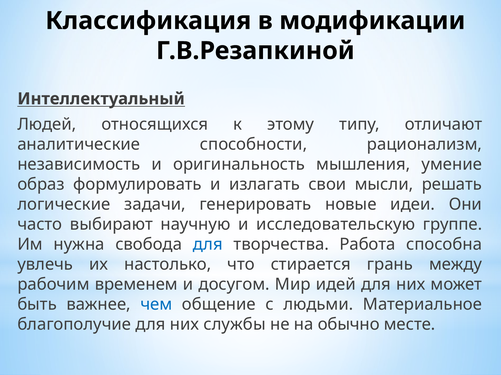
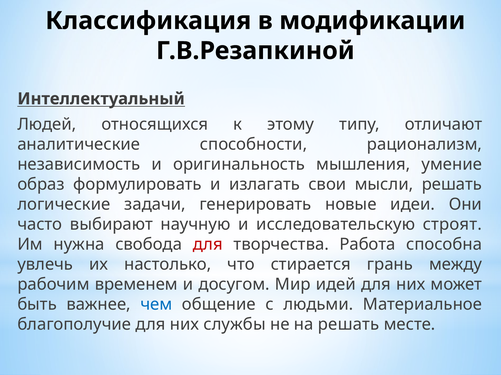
группе: группе -> строят
для at (208, 245) colour: blue -> red
на обычно: обычно -> решать
